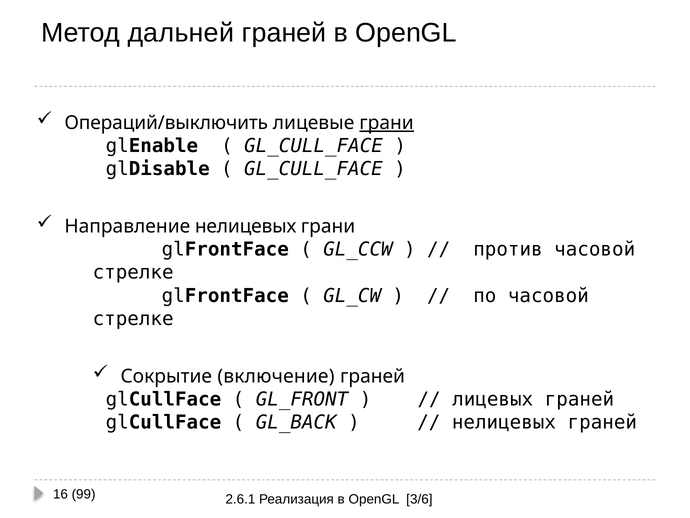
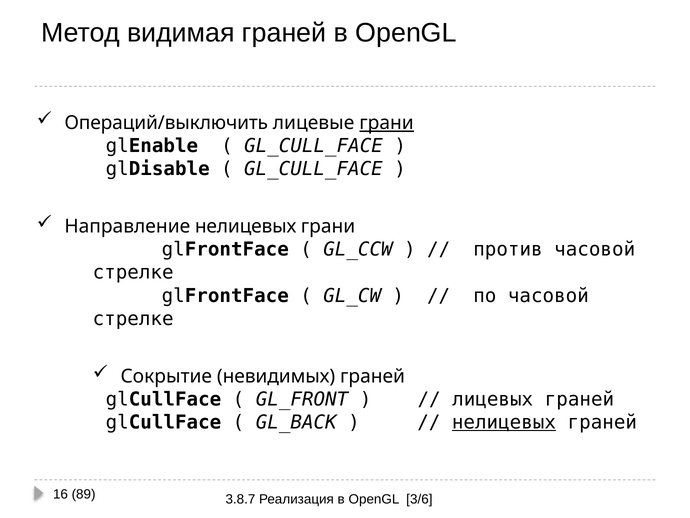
дальней: дальней -> видимая
включение: включение -> невидимых
нелицевых at (504, 422) underline: none -> present
99: 99 -> 89
2.6.1: 2.6.1 -> 3.8.7
